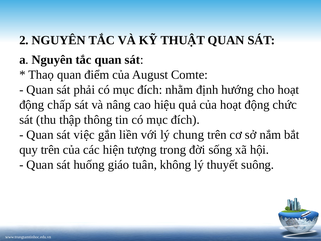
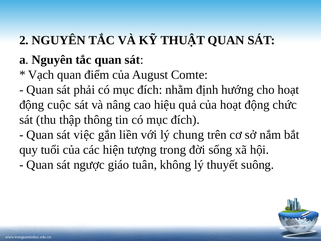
Thaọ: Thaọ -> Vạch
chấp: chấp -> cuộc
quy trên: trên -> tuổi
huống: huống -> ngược
